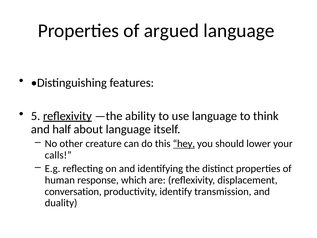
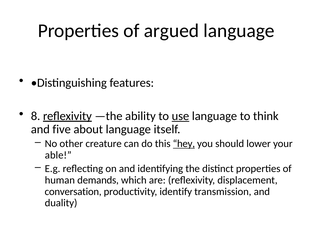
5: 5 -> 8
use underline: none -> present
half: half -> five
calls: calls -> able
response: response -> demands
